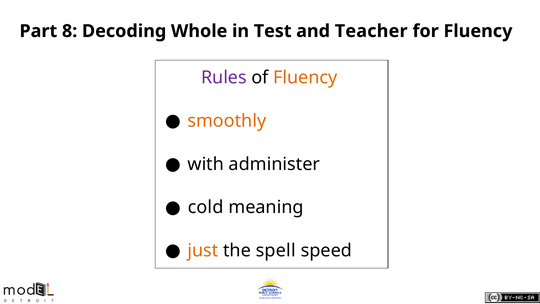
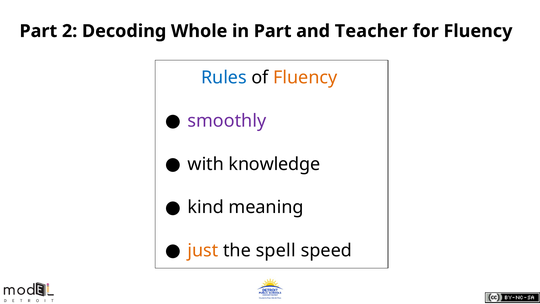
8: 8 -> 2
in Test: Test -> Part
Rules colour: purple -> blue
smoothly colour: orange -> purple
administer: administer -> knowledge
cold: cold -> kind
